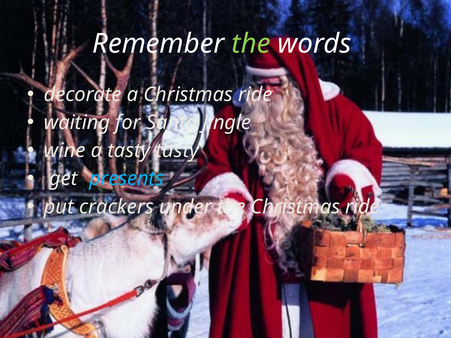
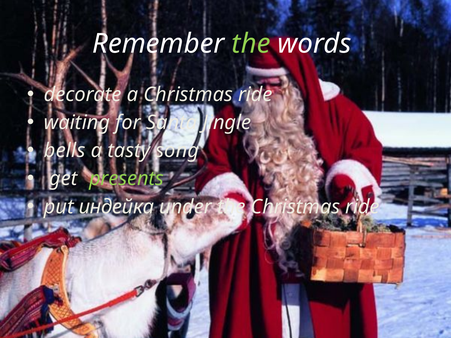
wine: wine -> bells
tasty tasty: tasty -> song
presents colour: light blue -> light green
crackers: crackers -> индейка
